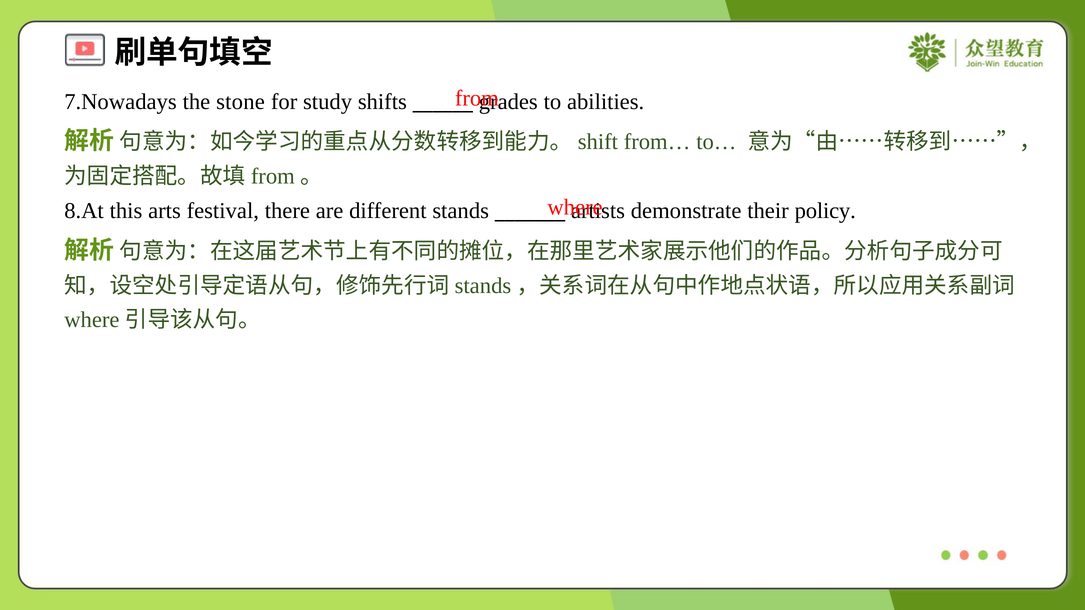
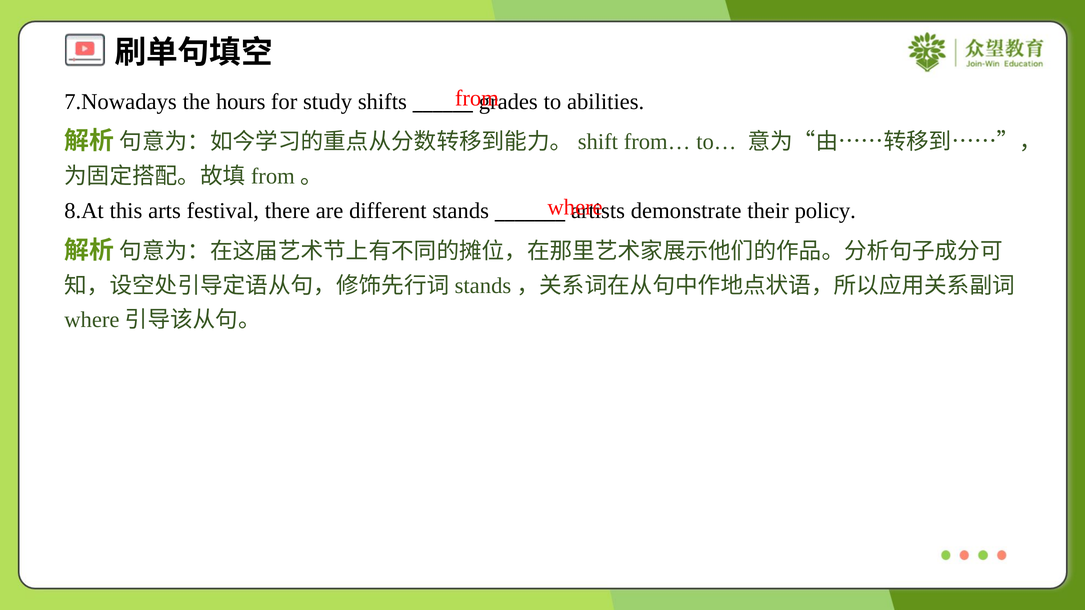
stone: stone -> hours
